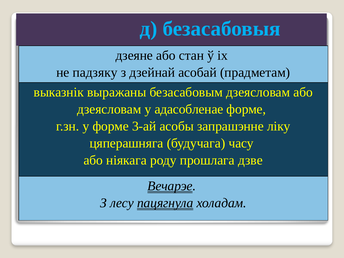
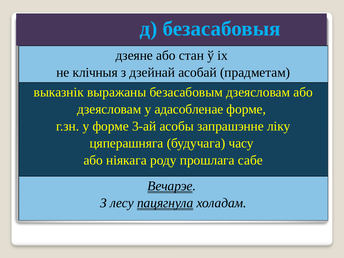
падзяку: падзяку -> клічныя
дзве: дзве -> сабе
